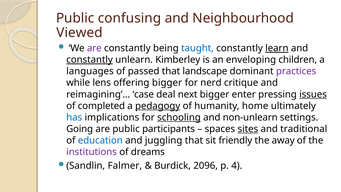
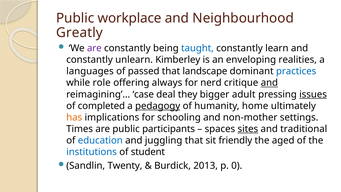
confusing: confusing -> workplace
Viewed: Viewed -> Greatly
learn underline: present -> none
constantly at (90, 60) underline: present -> none
children: children -> realities
practices colour: purple -> blue
lens: lens -> role
offering bigger: bigger -> always
and at (269, 83) underline: none -> present
next: next -> they
enter: enter -> adult
has colour: blue -> orange
schooling underline: present -> none
non-unlearn: non-unlearn -> non-mother
Going: Going -> Times
away: away -> aged
institutions colour: purple -> blue
dreams: dreams -> student
Falmer: Falmer -> Twenty
2096: 2096 -> 2013
4: 4 -> 0
